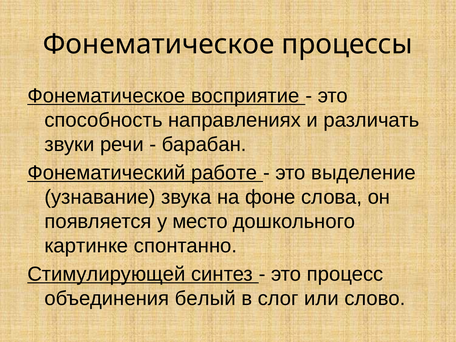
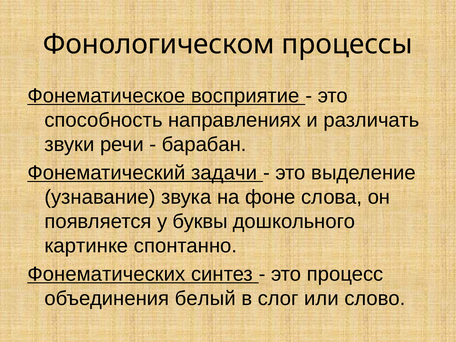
Фонематическое at (159, 44): Фонематическое -> Фонологическом
работе: работе -> задачи
место: место -> буквы
Стимулирующей: Стимулирующей -> Фонематических
